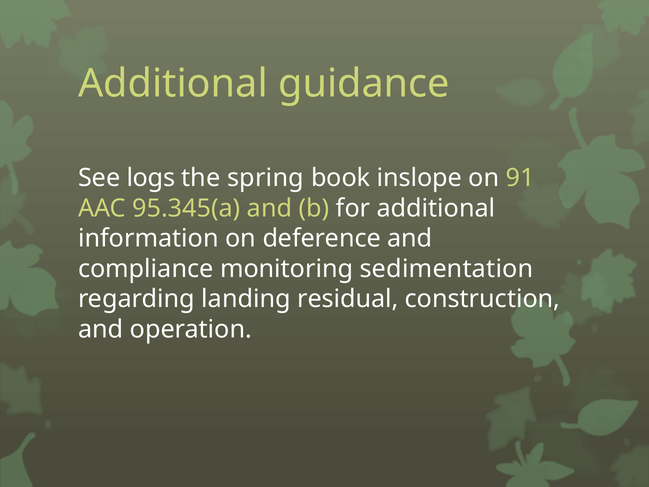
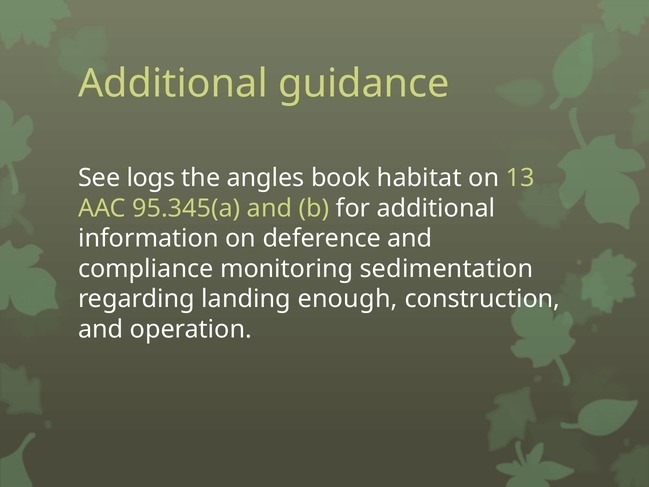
spring: spring -> angles
inslope: inslope -> habitat
91: 91 -> 13
residual: residual -> enough
